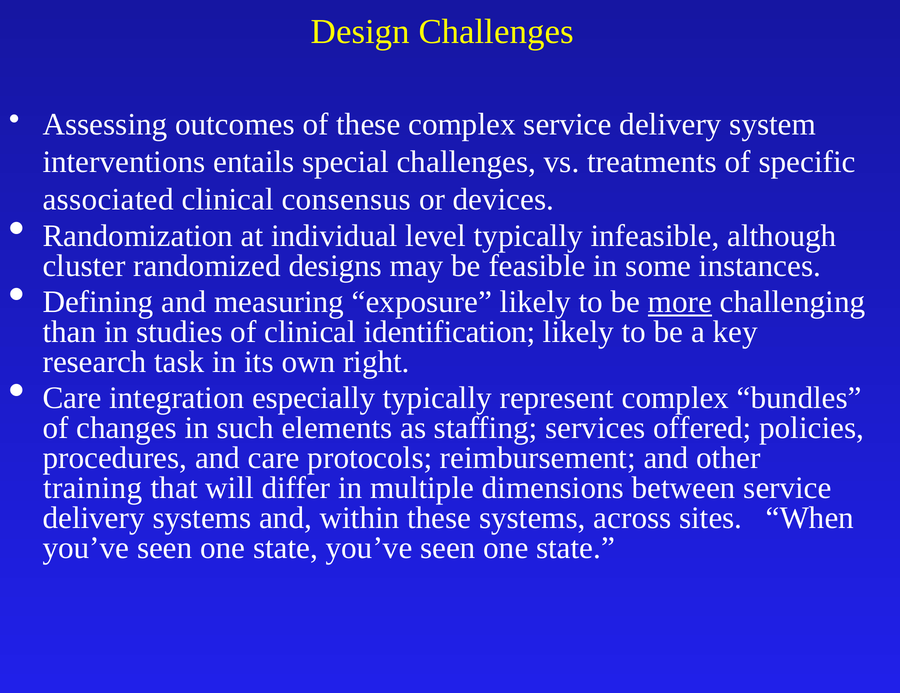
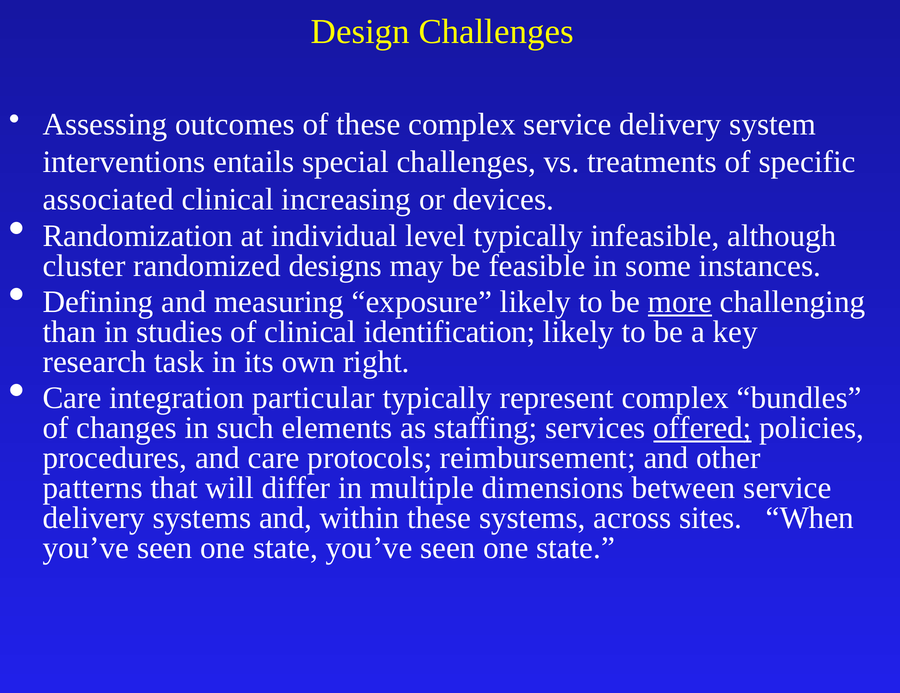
consensus: consensus -> increasing
especially: especially -> particular
offered underline: none -> present
training: training -> patterns
